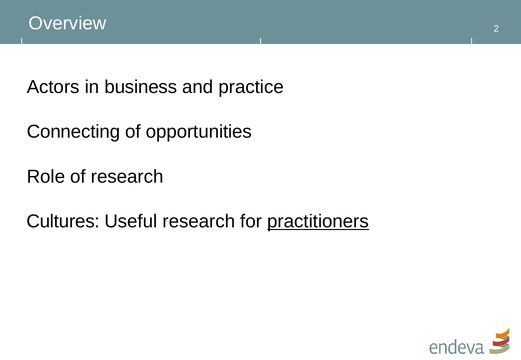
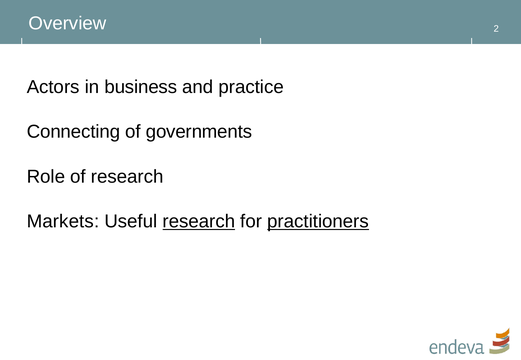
opportunities: opportunities -> governments
Cultures: Cultures -> Markets
research at (199, 222) underline: none -> present
